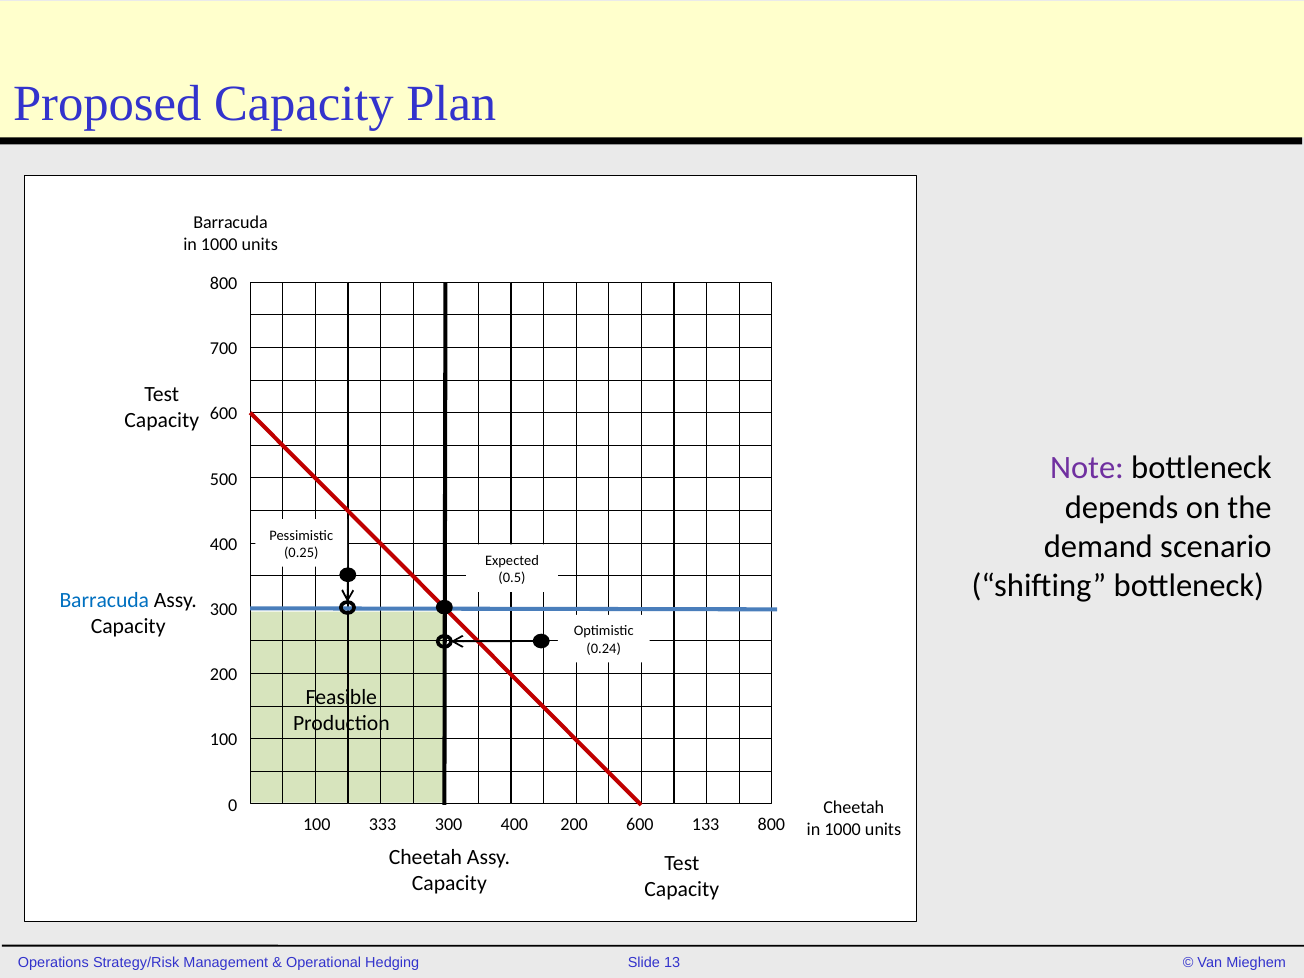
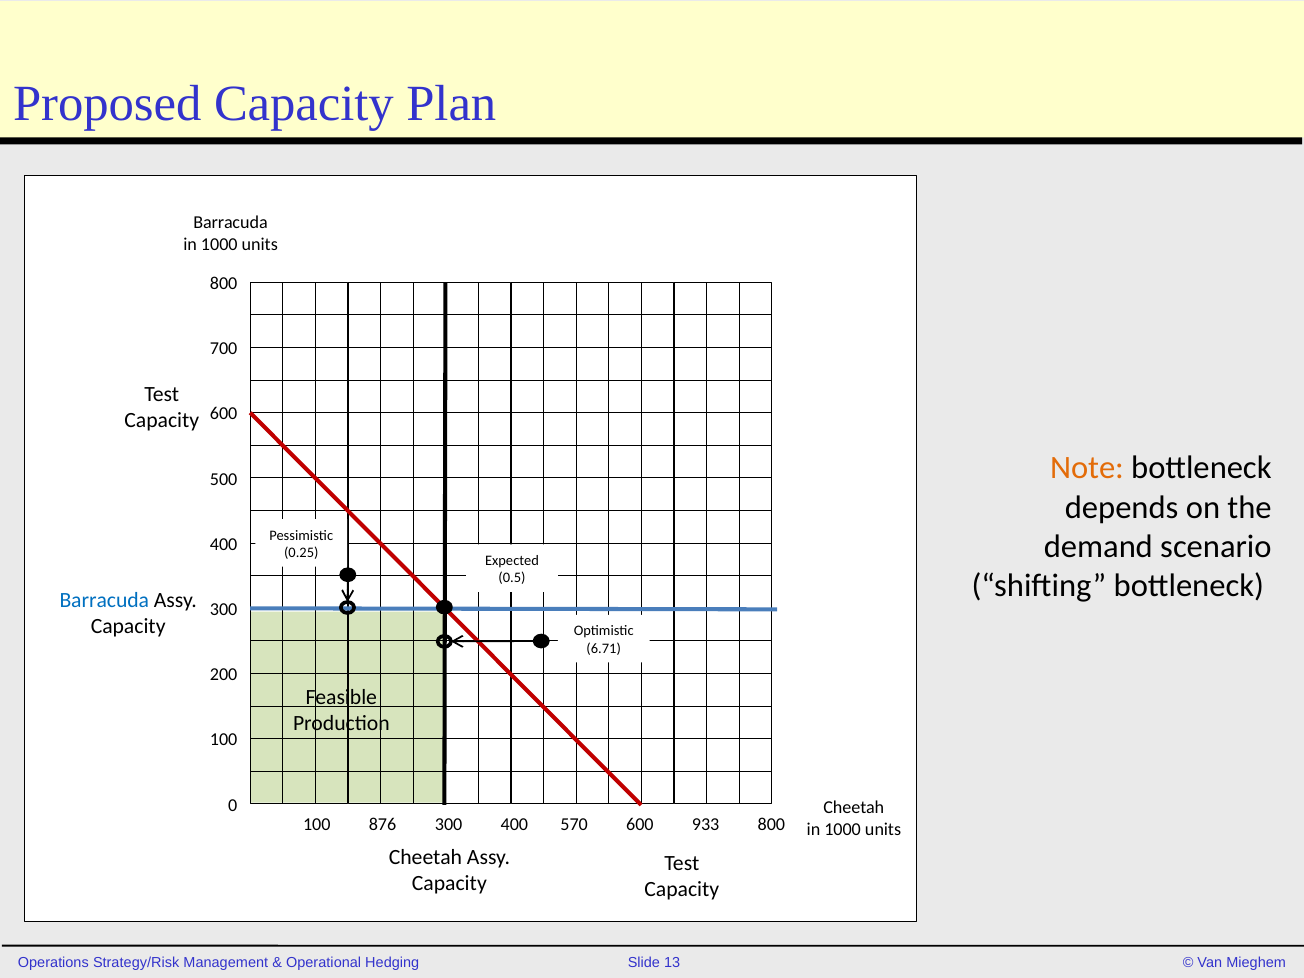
Note colour: purple -> orange
0.24: 0.24 -> 6.71
333: 333 -> 876
400 200: 200 -> 570
133: 133 -> 933
